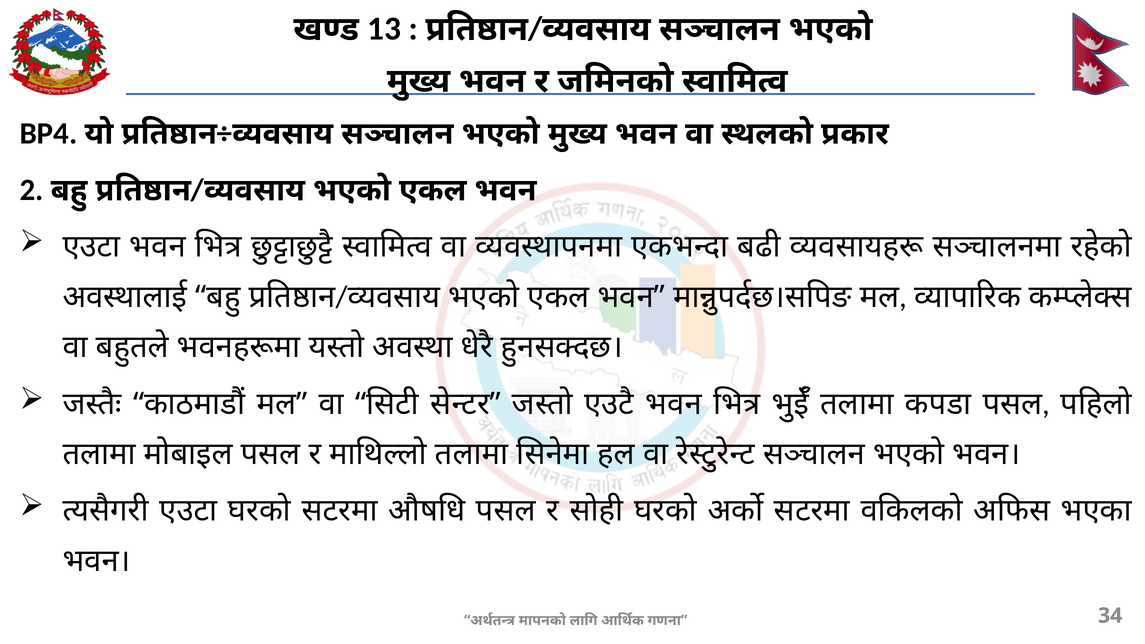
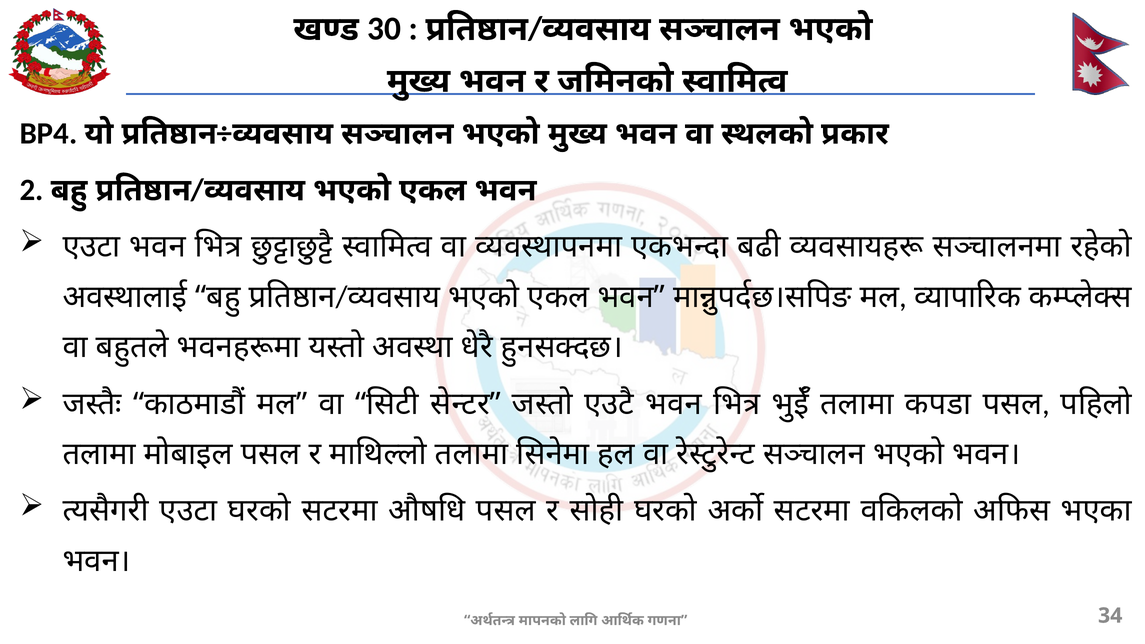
13: 13 -> 30
